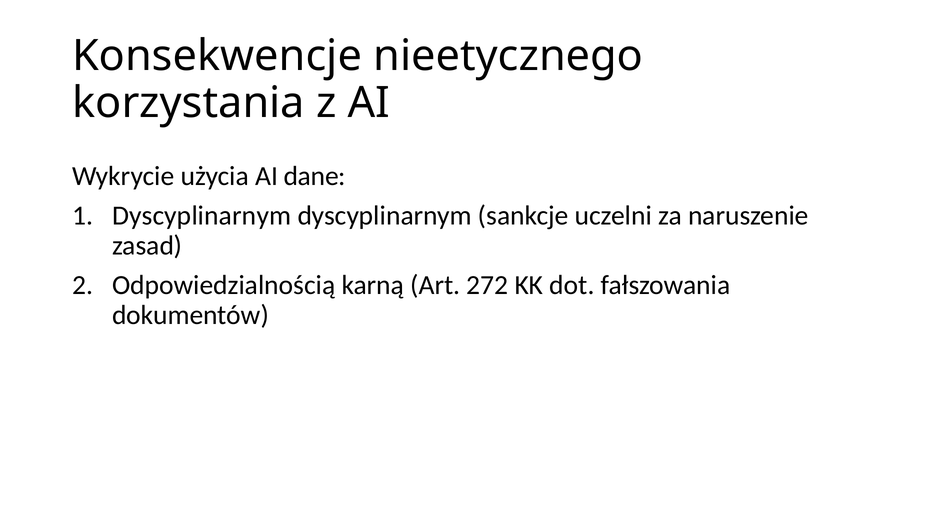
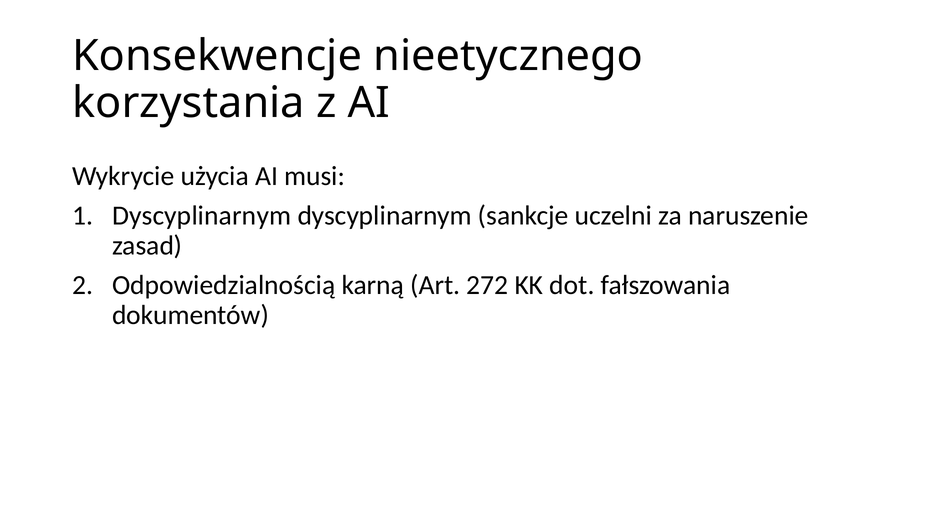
dane: dane -> musi
